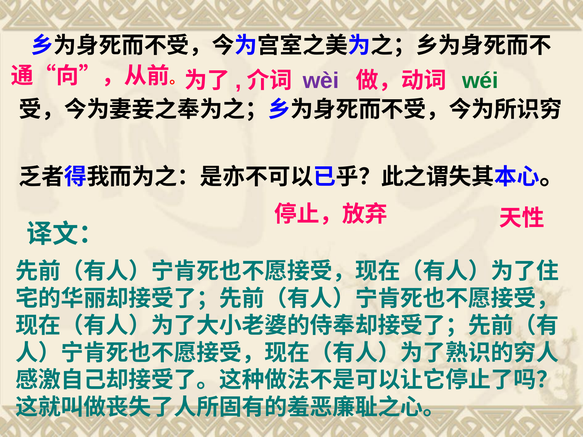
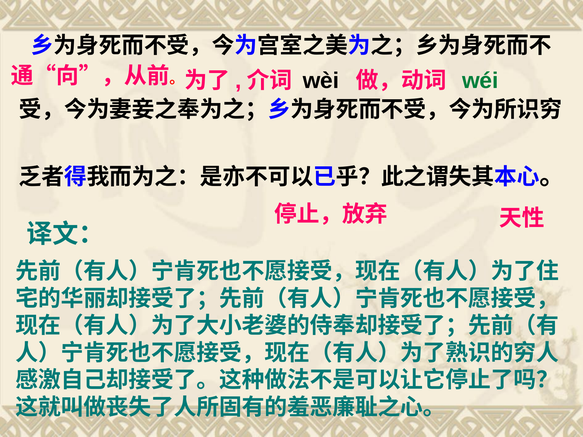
wèi colour: purple -> black
